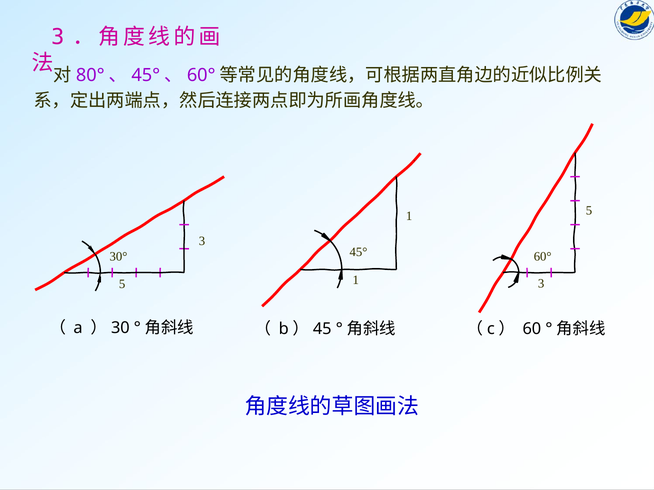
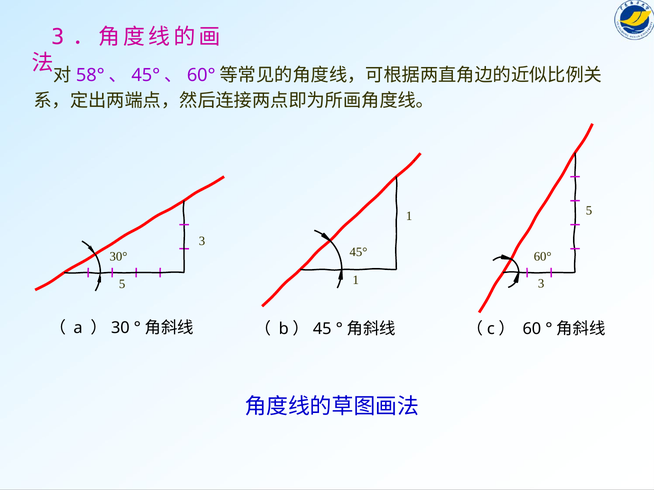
80°: 80° -> 58°
